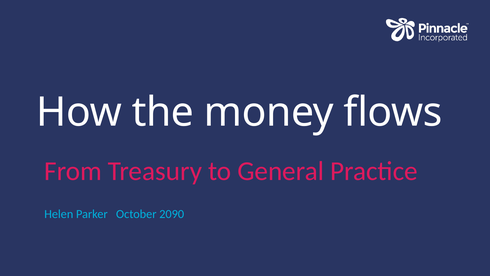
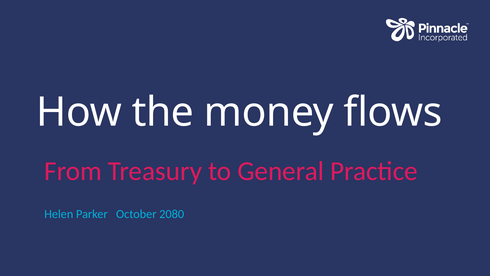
2090: 2090 -> 2080
